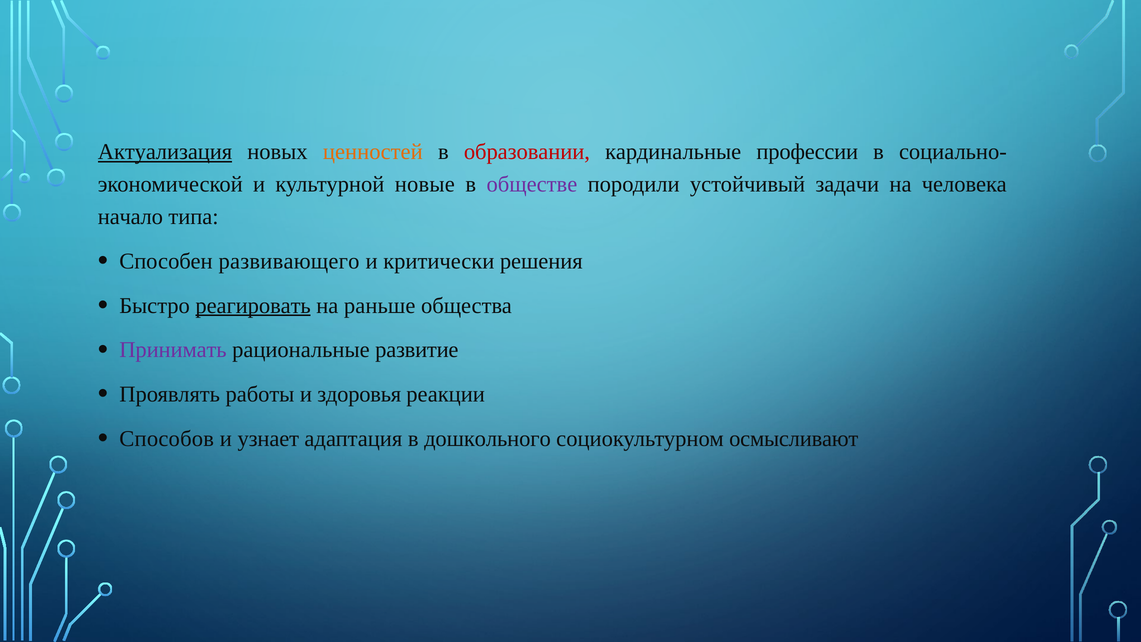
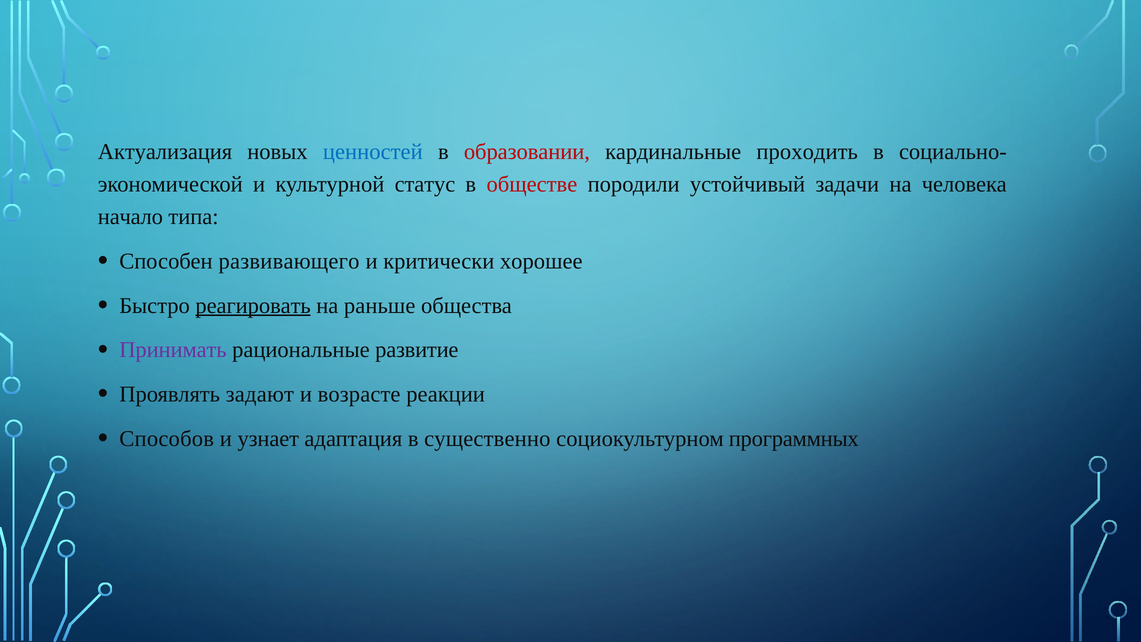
Актуализация underline: present -> none
ценностей colour: orange -> blue
профессии: профессии -> проходить
новые: новые -> статус
обществе colour: purple -> red
решения: решения -> хорошее
работы: работы -> задают
здоровья: здоровья -> возрасте
дошкольного: дошкольного -> существенно
осмысливают: осмысливают -> программных
